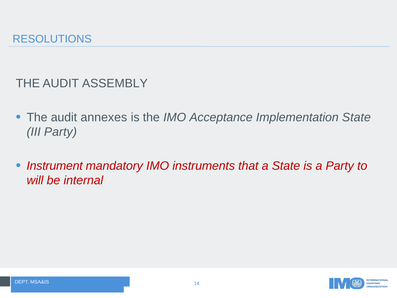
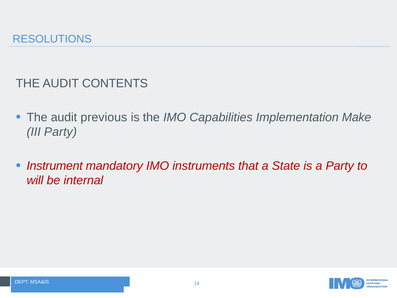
ASSEMBLY: ASSEMBLY -> CONTENTS
annexes: annexes -> previous
Acceptance: Acceptance -> Capabilities
Implementation State: State -> Make
